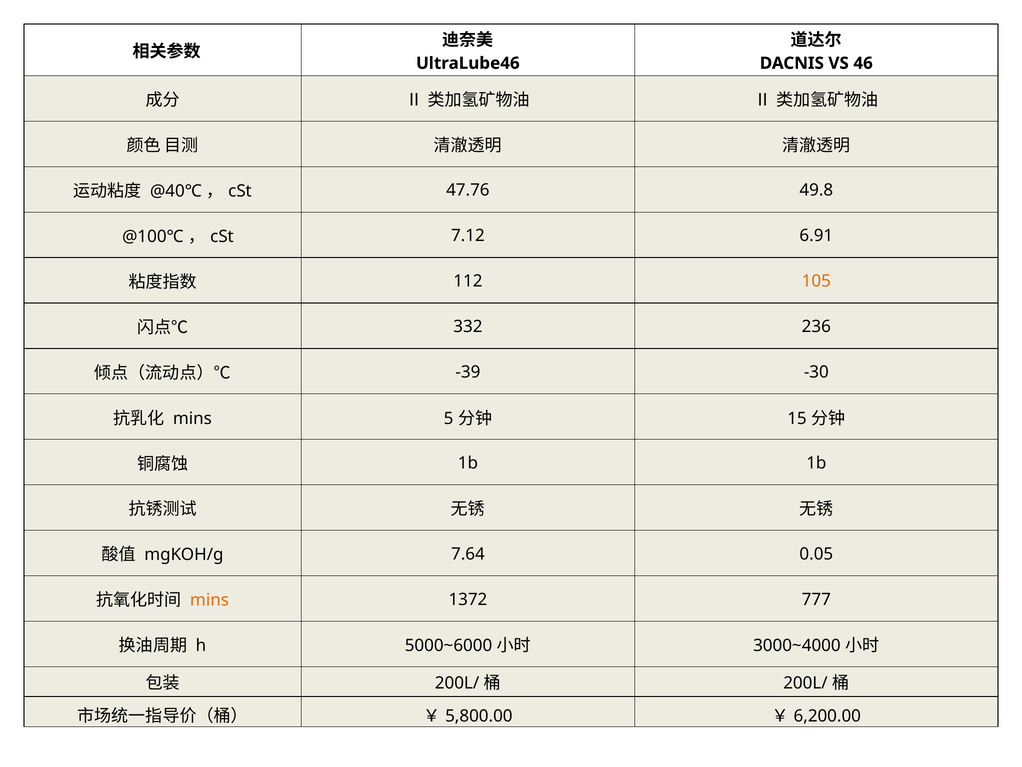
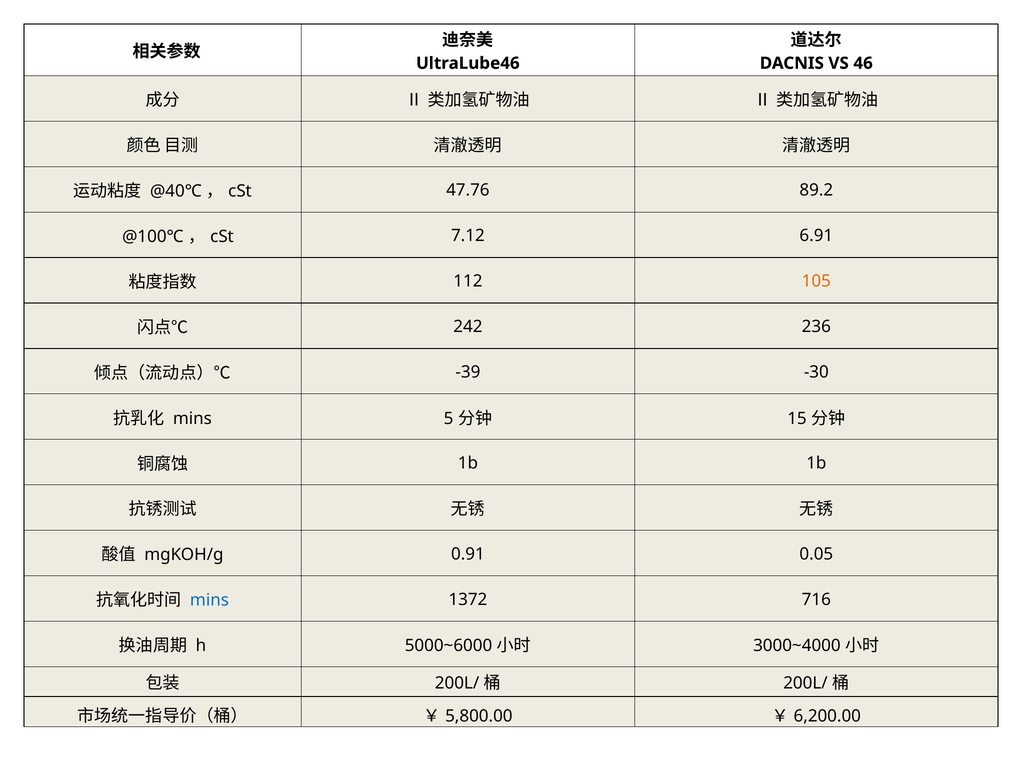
49.8: 49.8 -> 89.2
332: 332 -> 242
7.64: 7.64 -> 0.91
mins at (209, 600) colour: orange -> blue
777: 777 -> 716
